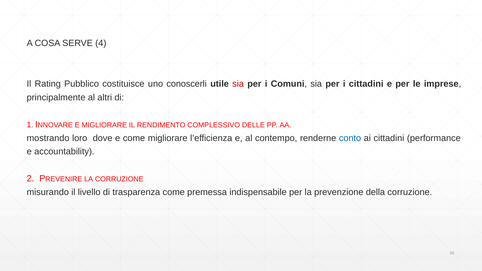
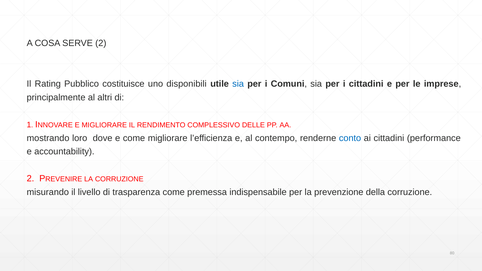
SERVE 4: 4 -> 2
conoscerli: conoscerli -> disponibili
sia at (238, 84) colour: red -> blue
